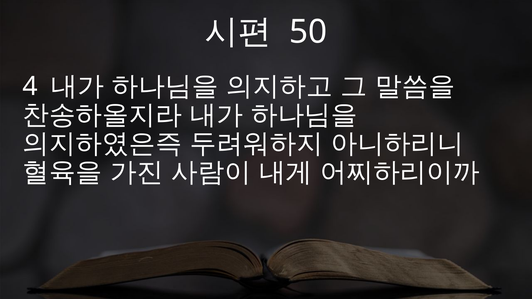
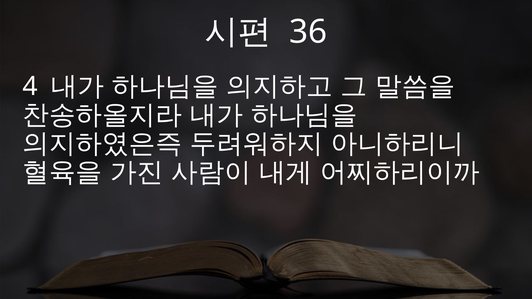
50: 50 -> 36
